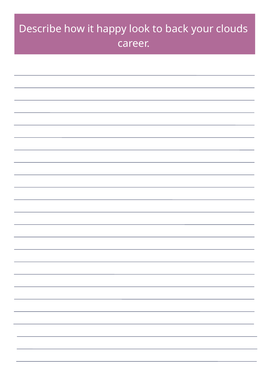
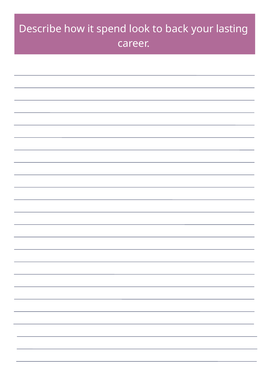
happy: happy -> spend
clouds: clouds -> lasting
